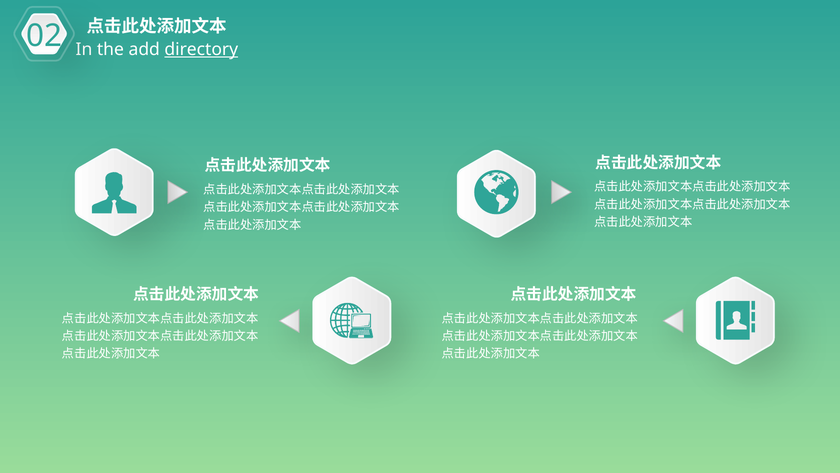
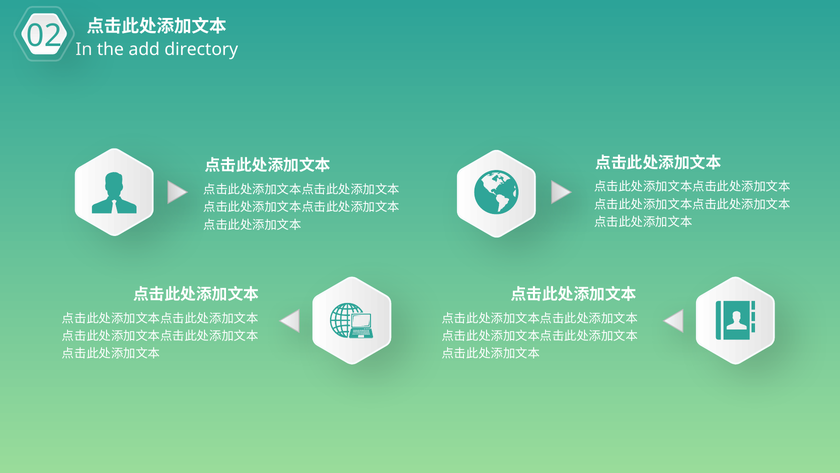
directory underline: present -> none
